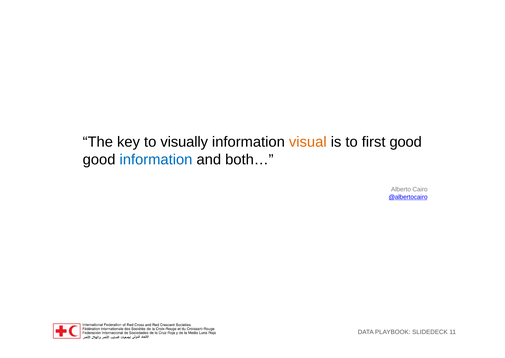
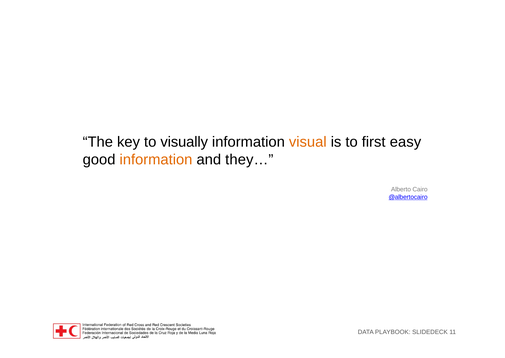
first good: good -> easy
information at (156, 159) colour: blue -> orange
both…: both… -> they…
